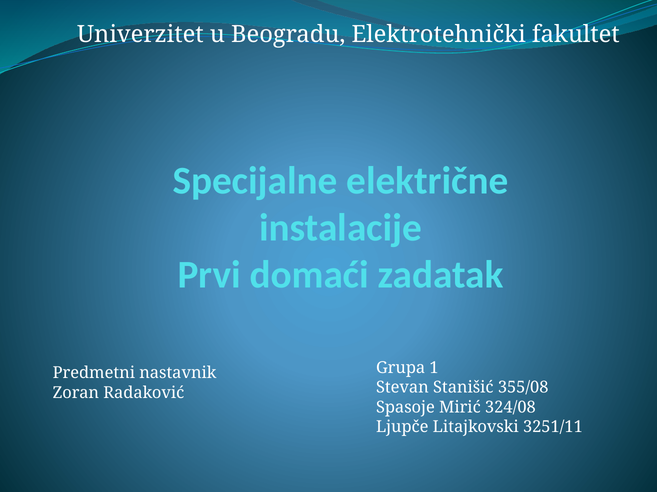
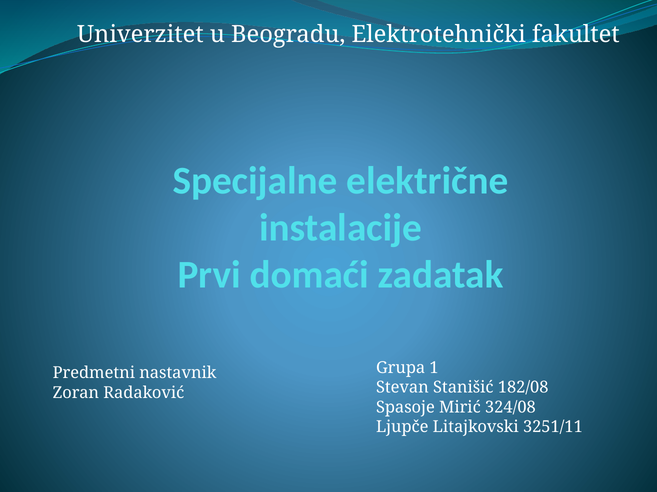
355/08: 355/08 -> 182/08
